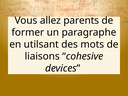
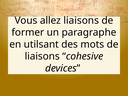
allez parents: parents -> liaisons
